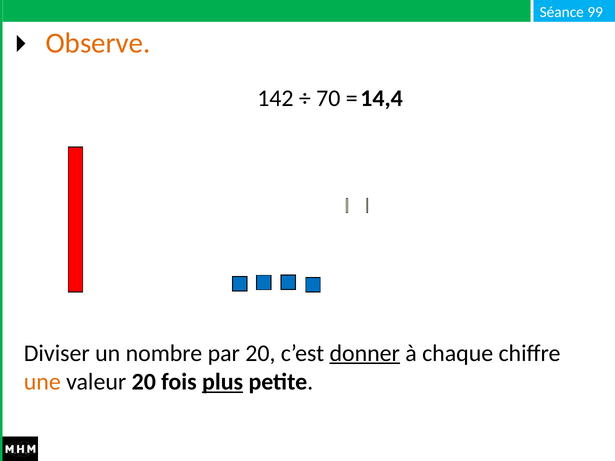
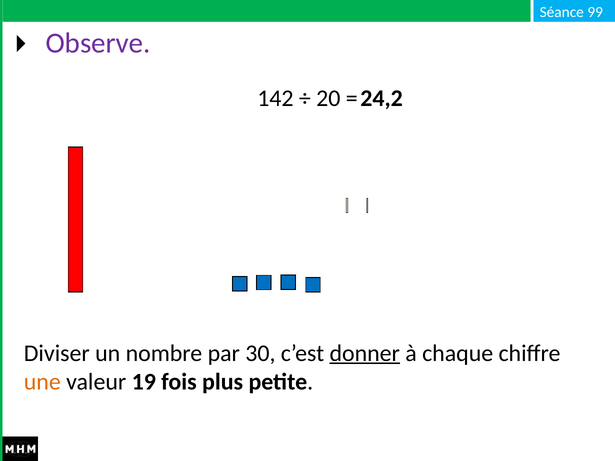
Observe colour: orange -> purple
14,4: 14,4 -> 24,2
70: 70 -> 20
par 20: 20 -> 30
valeur 20: 20 -> 19
plus underline: present -> none
